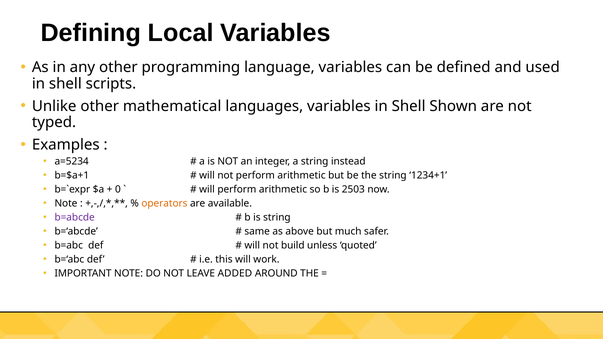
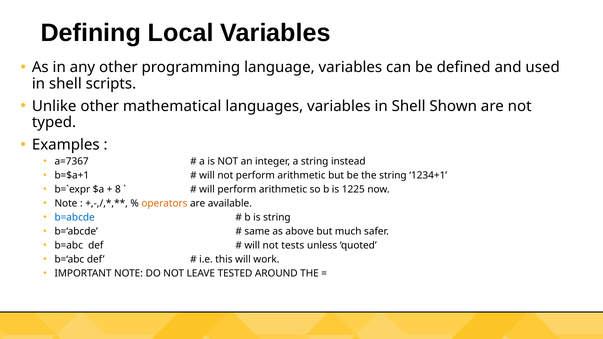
a=5234: a=5234 -> a=7367
0: 0 -> 8
2503: 2503 -> 1225
b=abcde colour: purple -> blue
build: build -> tests
ADDED: ADDED -> TESTED
